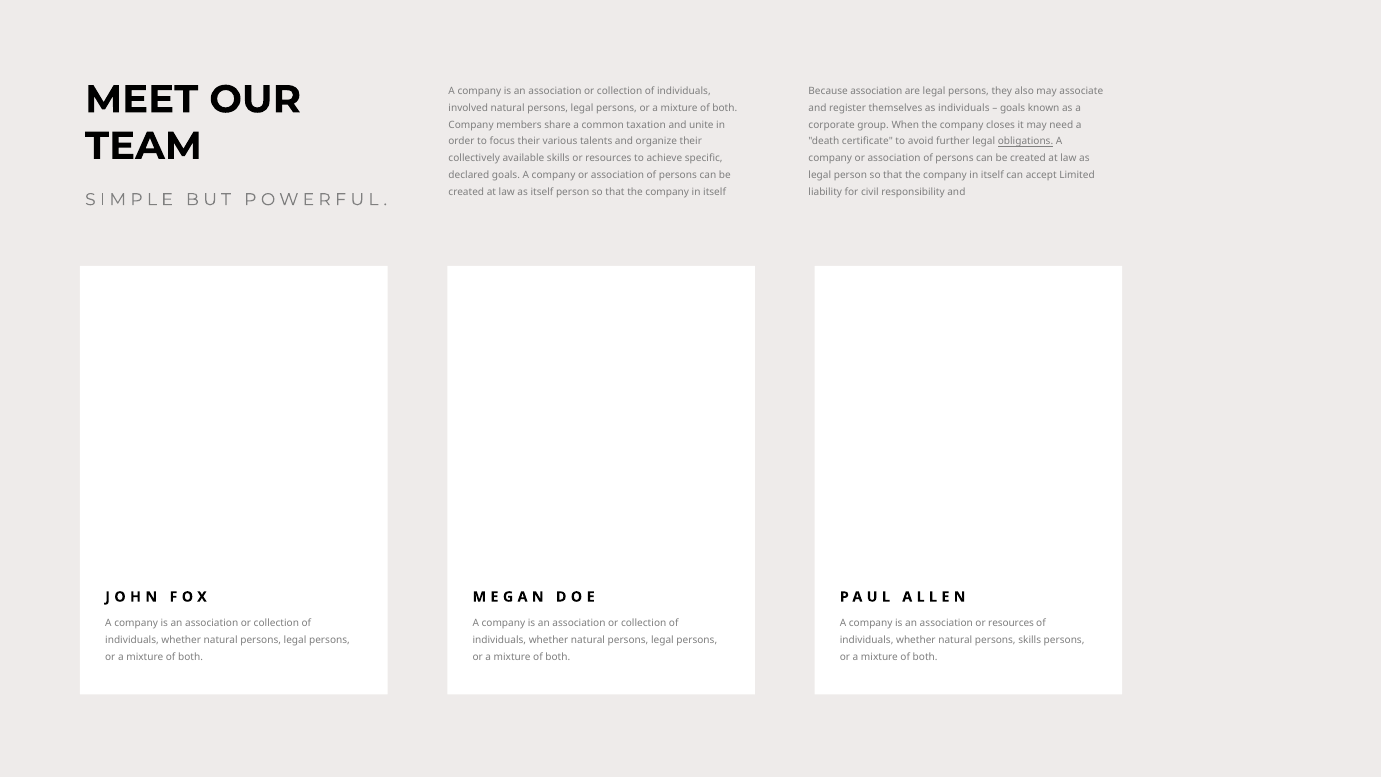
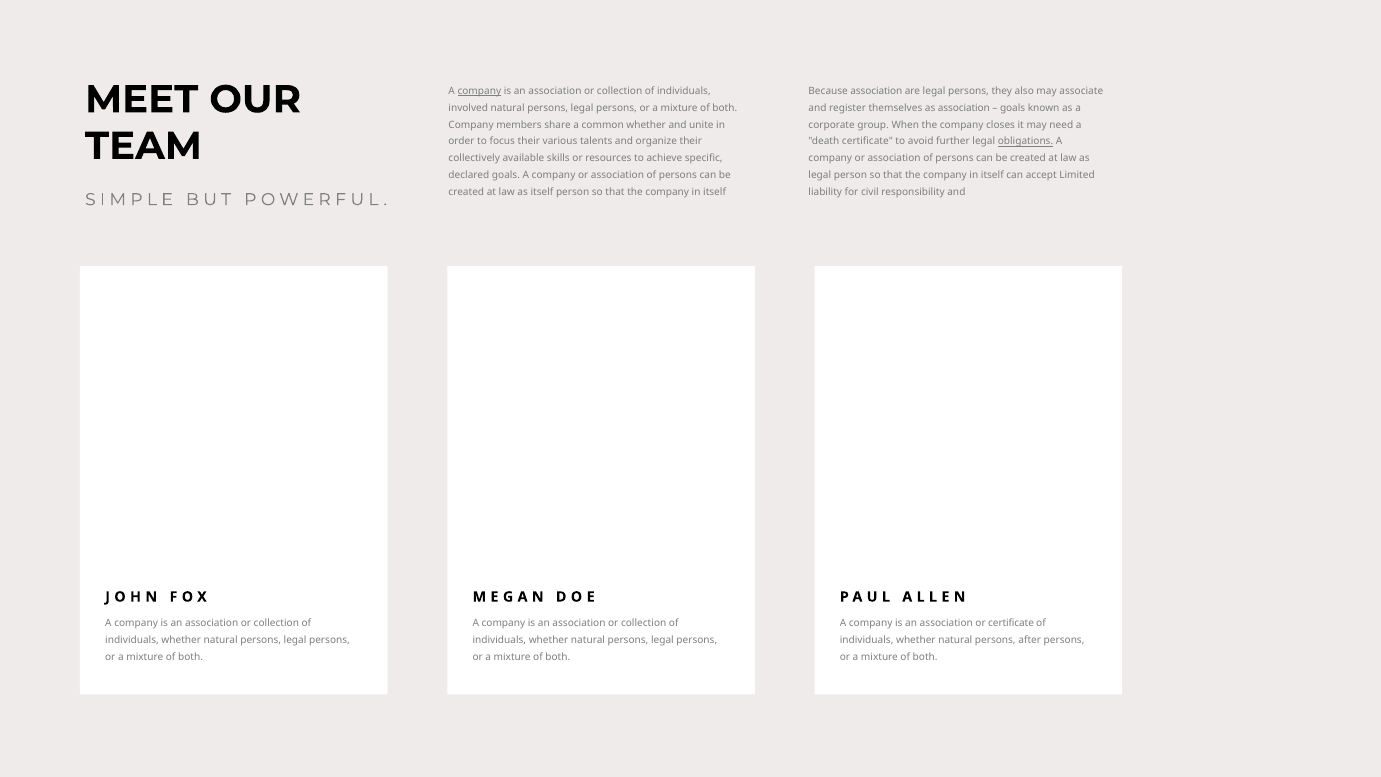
company at (479, 91) underline: none -> present
as individuals: individuals -> association
common taxation: taxation -> whether
association or resources: resources -> certificate
persons skills: skills -> after
